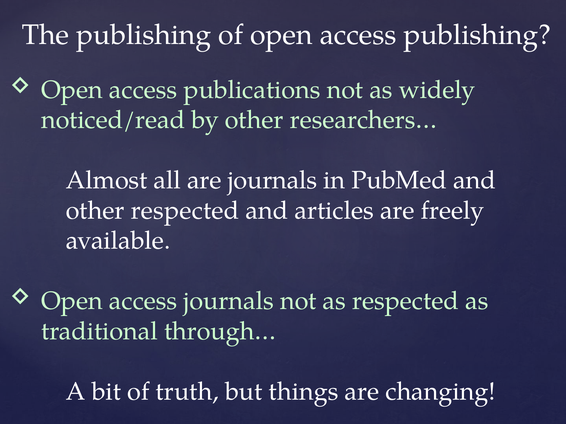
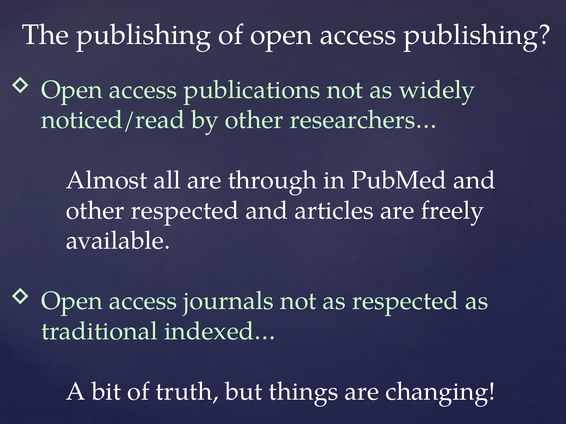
are journals: journals -> through
through…: through… -> indexed…
